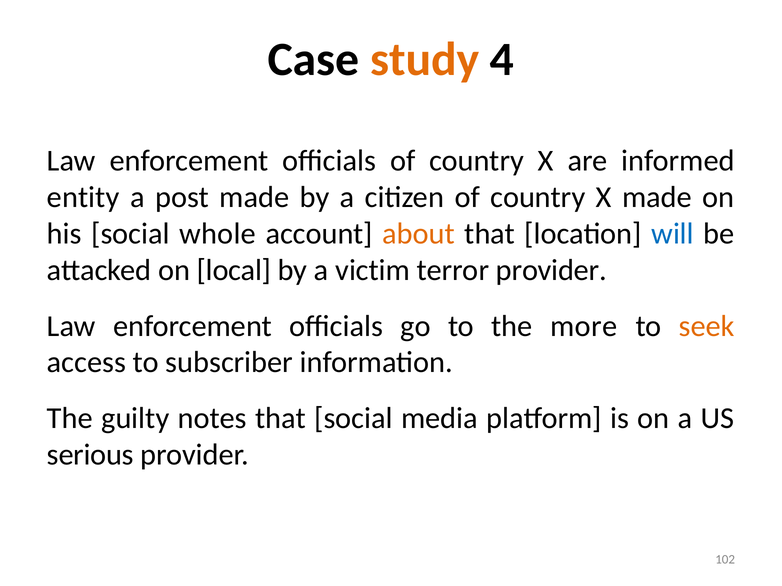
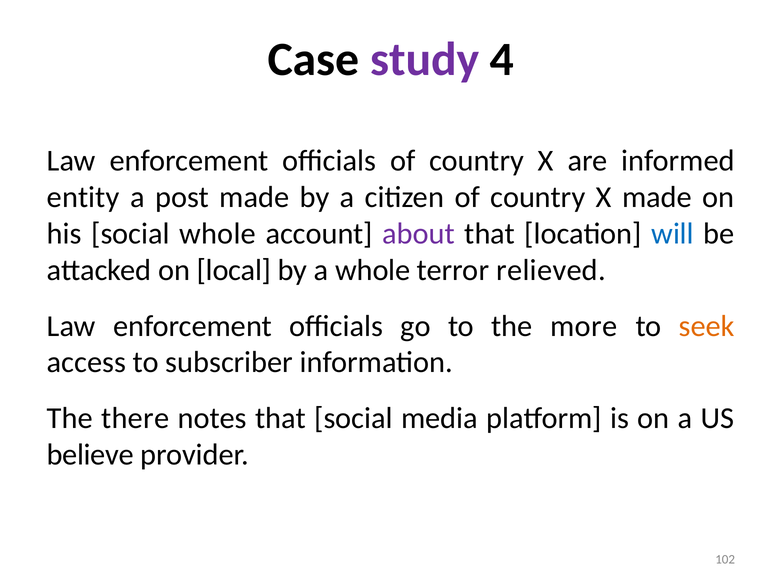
study colour: orange -> purple
about colour: orange -> purple
a victim: victim -> whole
terror provider: provider -> relieved
guilty: guilty -> there
serious: serious -> believe
